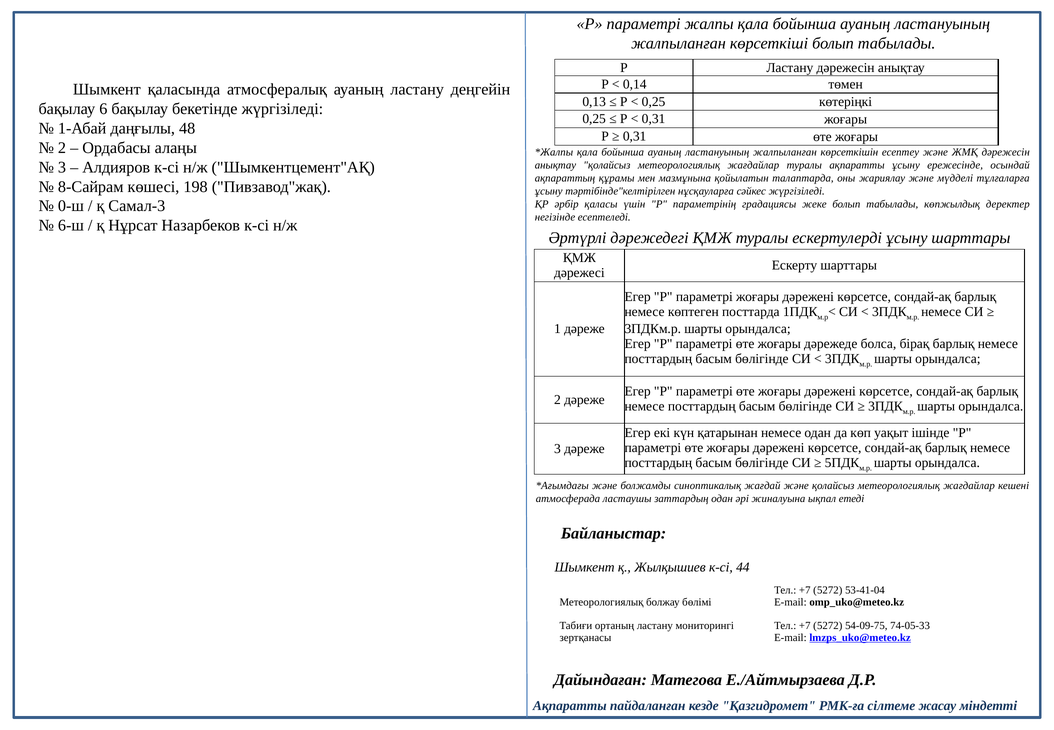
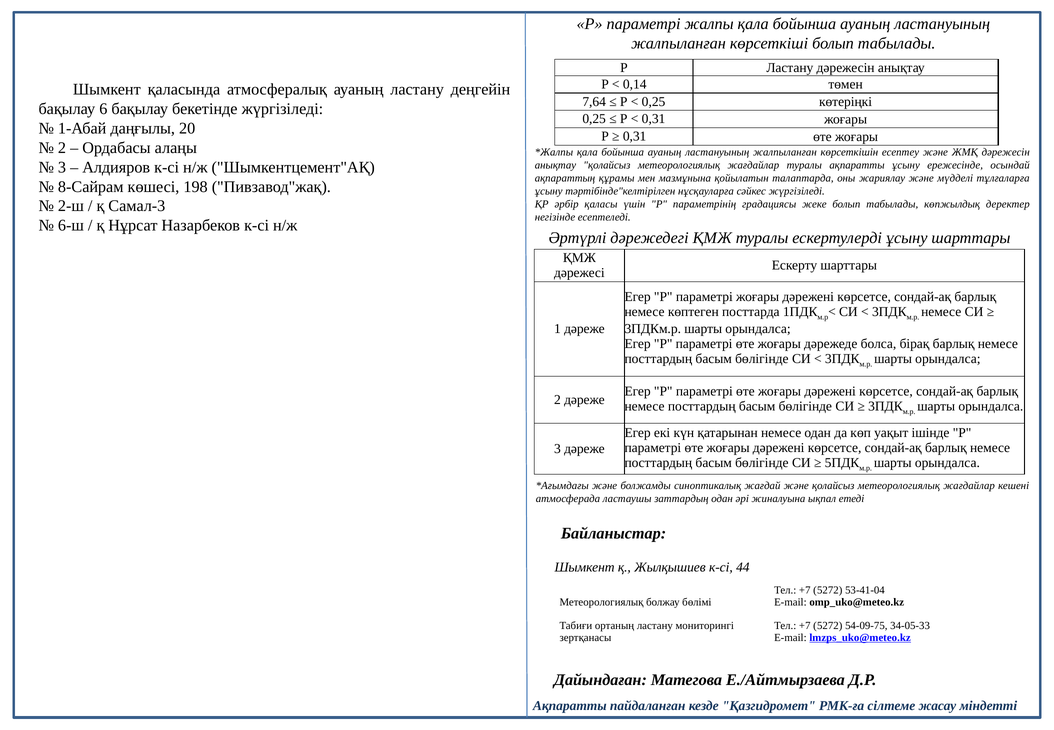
0,13: 0,13 -> 7,64
48: 48 -> 20
0-ш: 0-ш -> 2-ш
74-05-33: 74-05-33 -> 34-05-33
